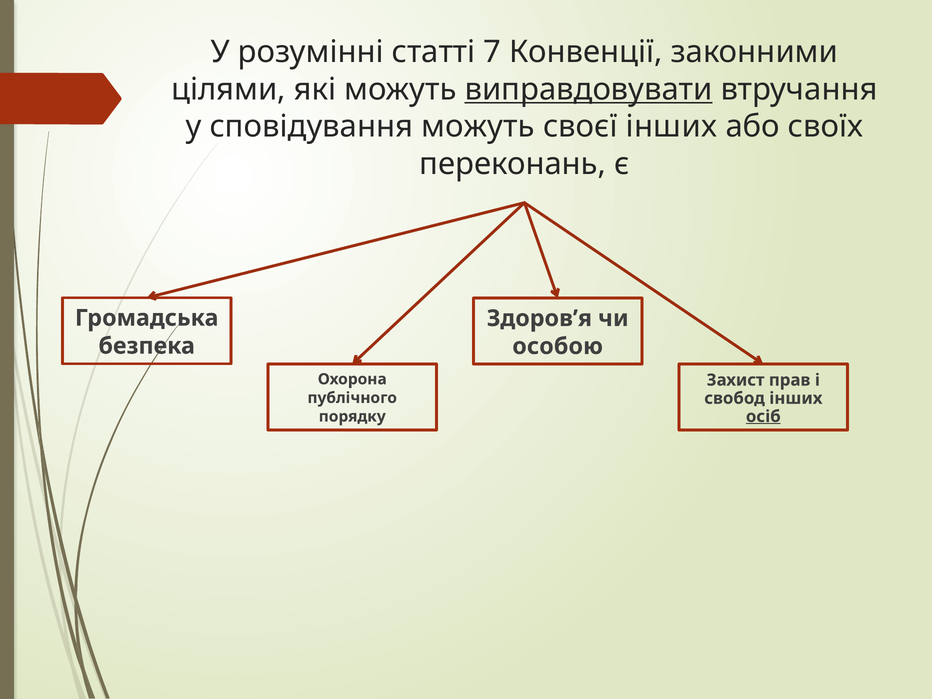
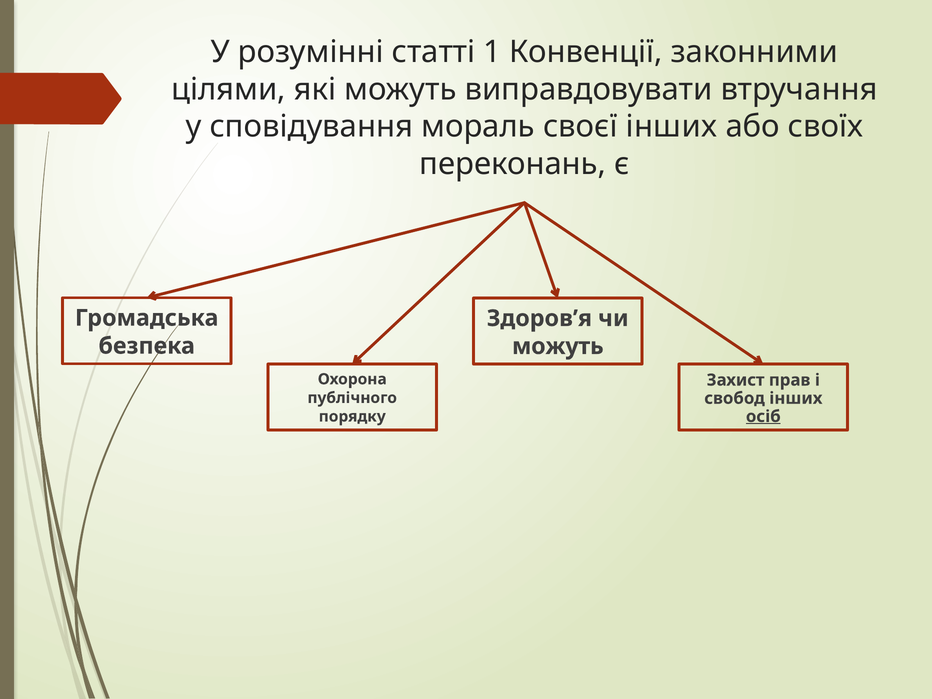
7: 7 -> 1
виправдовувати underline: present -> none
сповідування можуть: можуть -> мораль
особою at (558, 346): особою -> можуть
